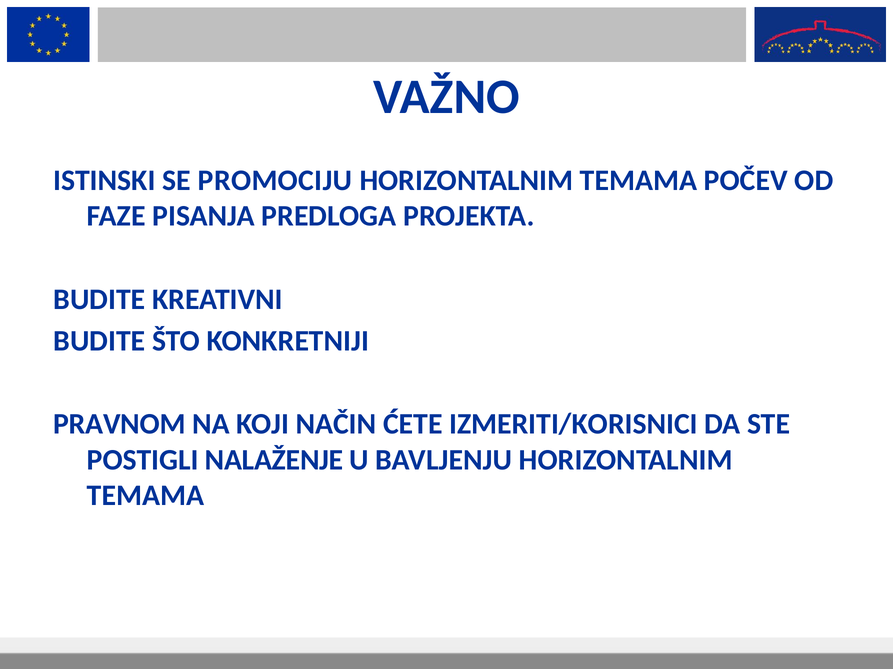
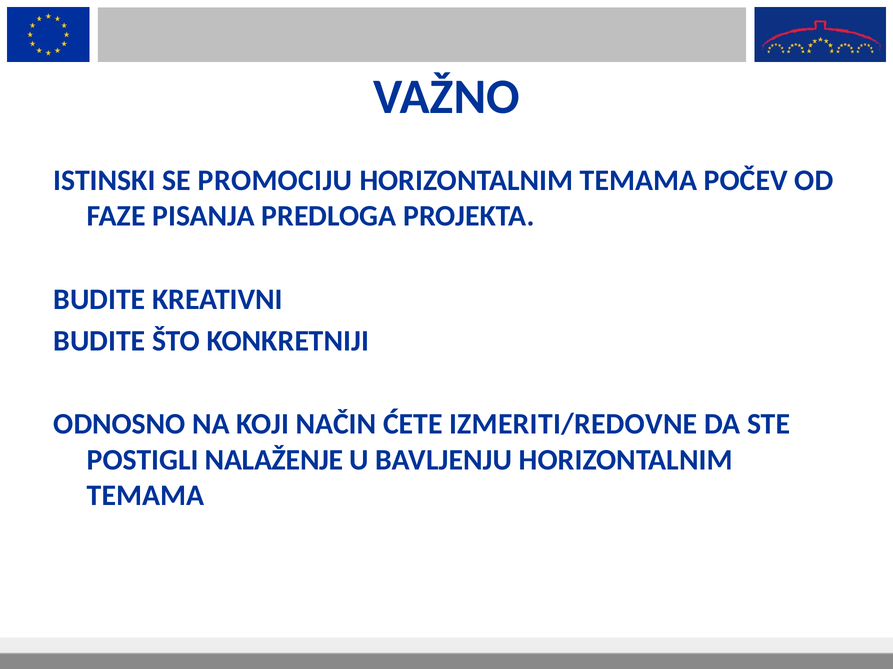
PRAVNOM: PRAVNOM -> ODNOSNO
IZMERITI/KORISNICI: IZMERITI/KORISNICI -> IZMERITI/REDOVNE
